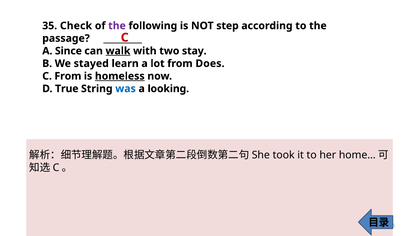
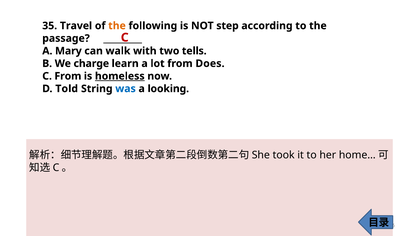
Check: Check -> Travel
the at (117, 26) colour: purple -> orange
Since: Since -> Mary
walk underline: present -> none
stay: stay -> tells
stayed: stayed -> charge
True: True -> Told
